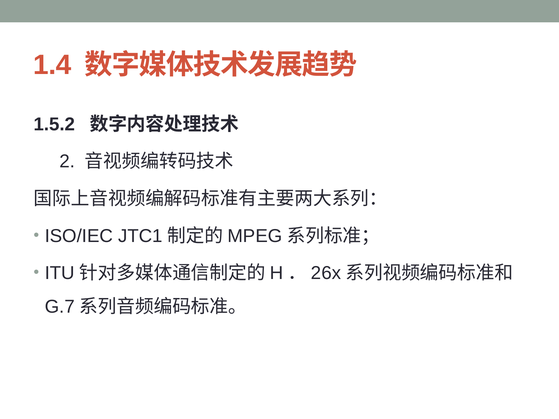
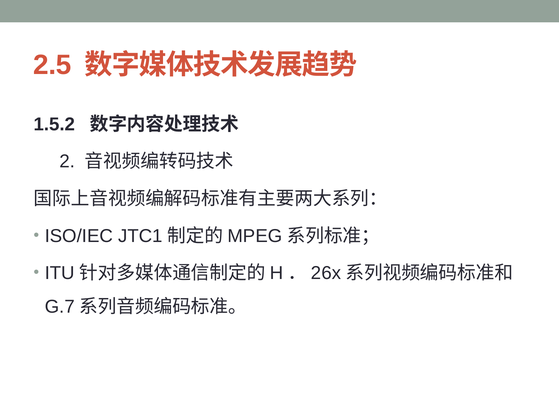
1.4: 1.4 -> 2.5
